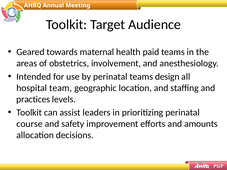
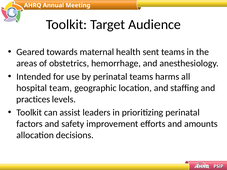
paid: paid -> sent
involvement: involvement -> hemorrhage
design: design -> harms
course: course -> factors
